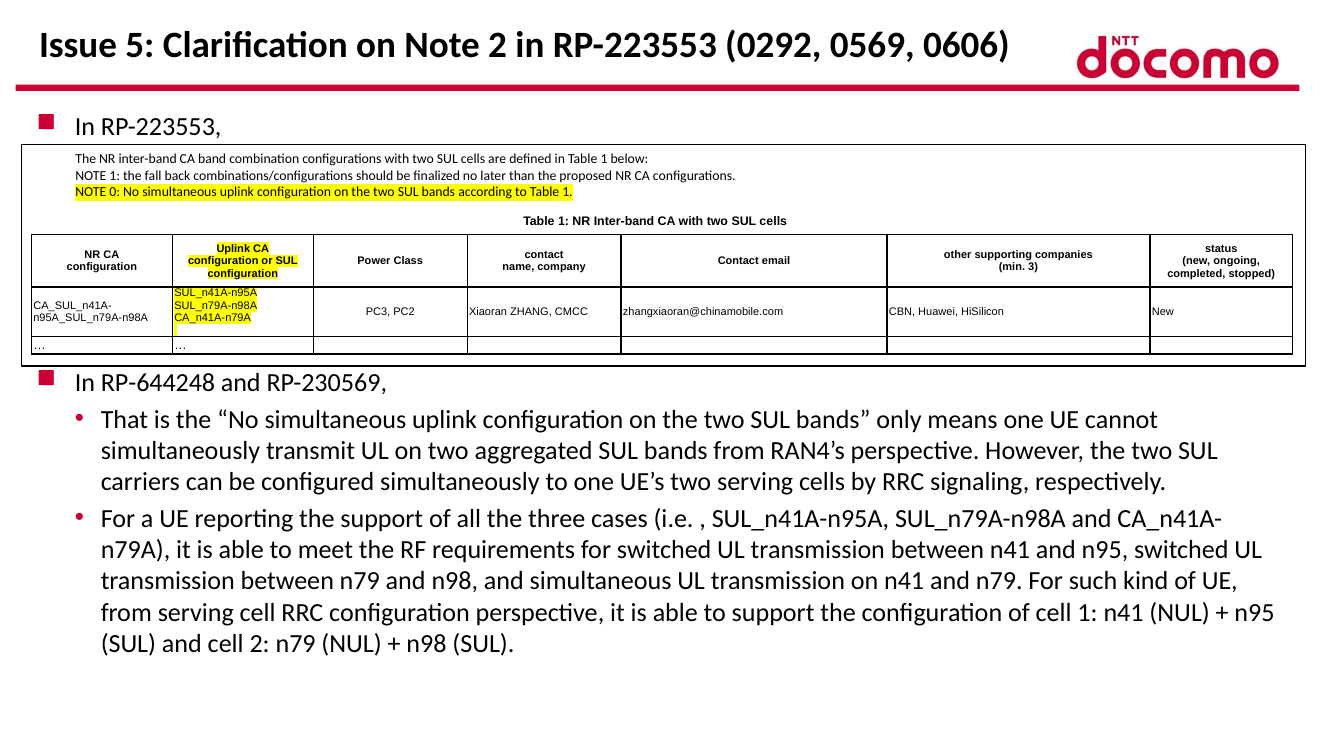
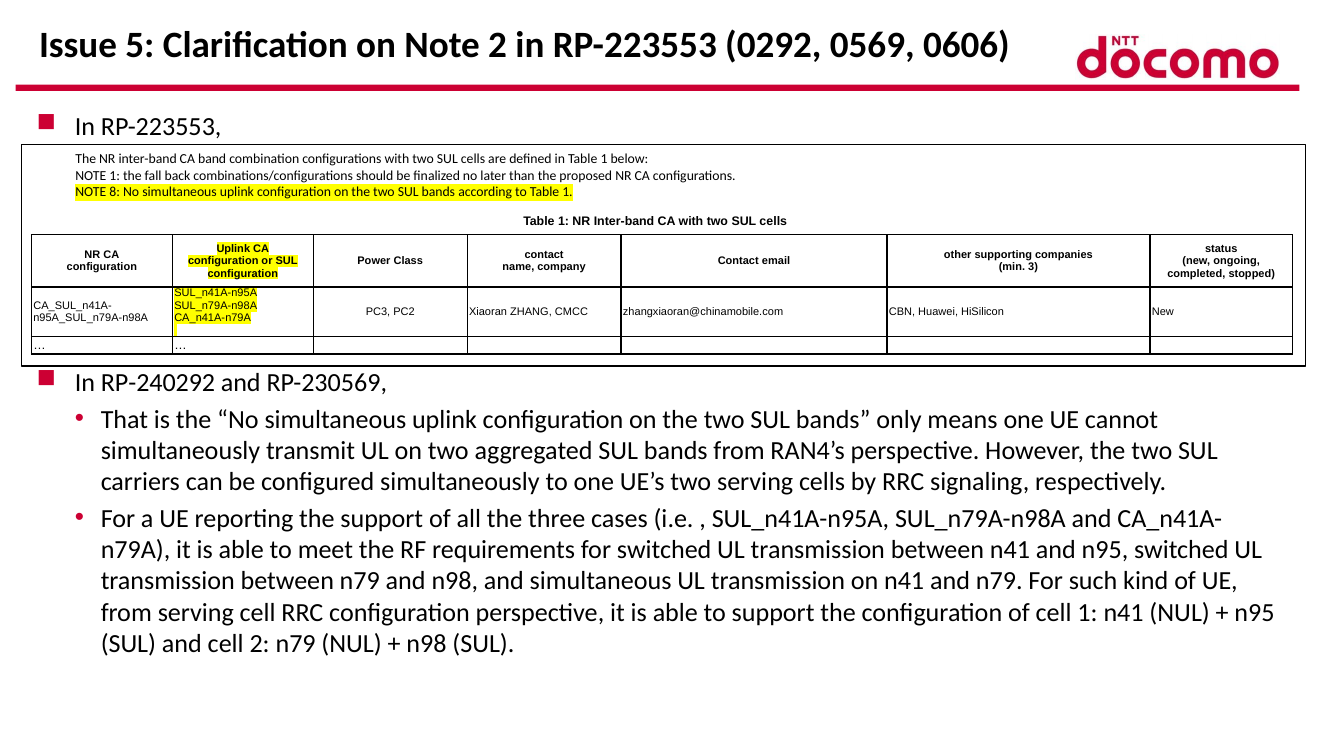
0: 0 -> 8
RP-644248: RP-644248 -> RP-240292
